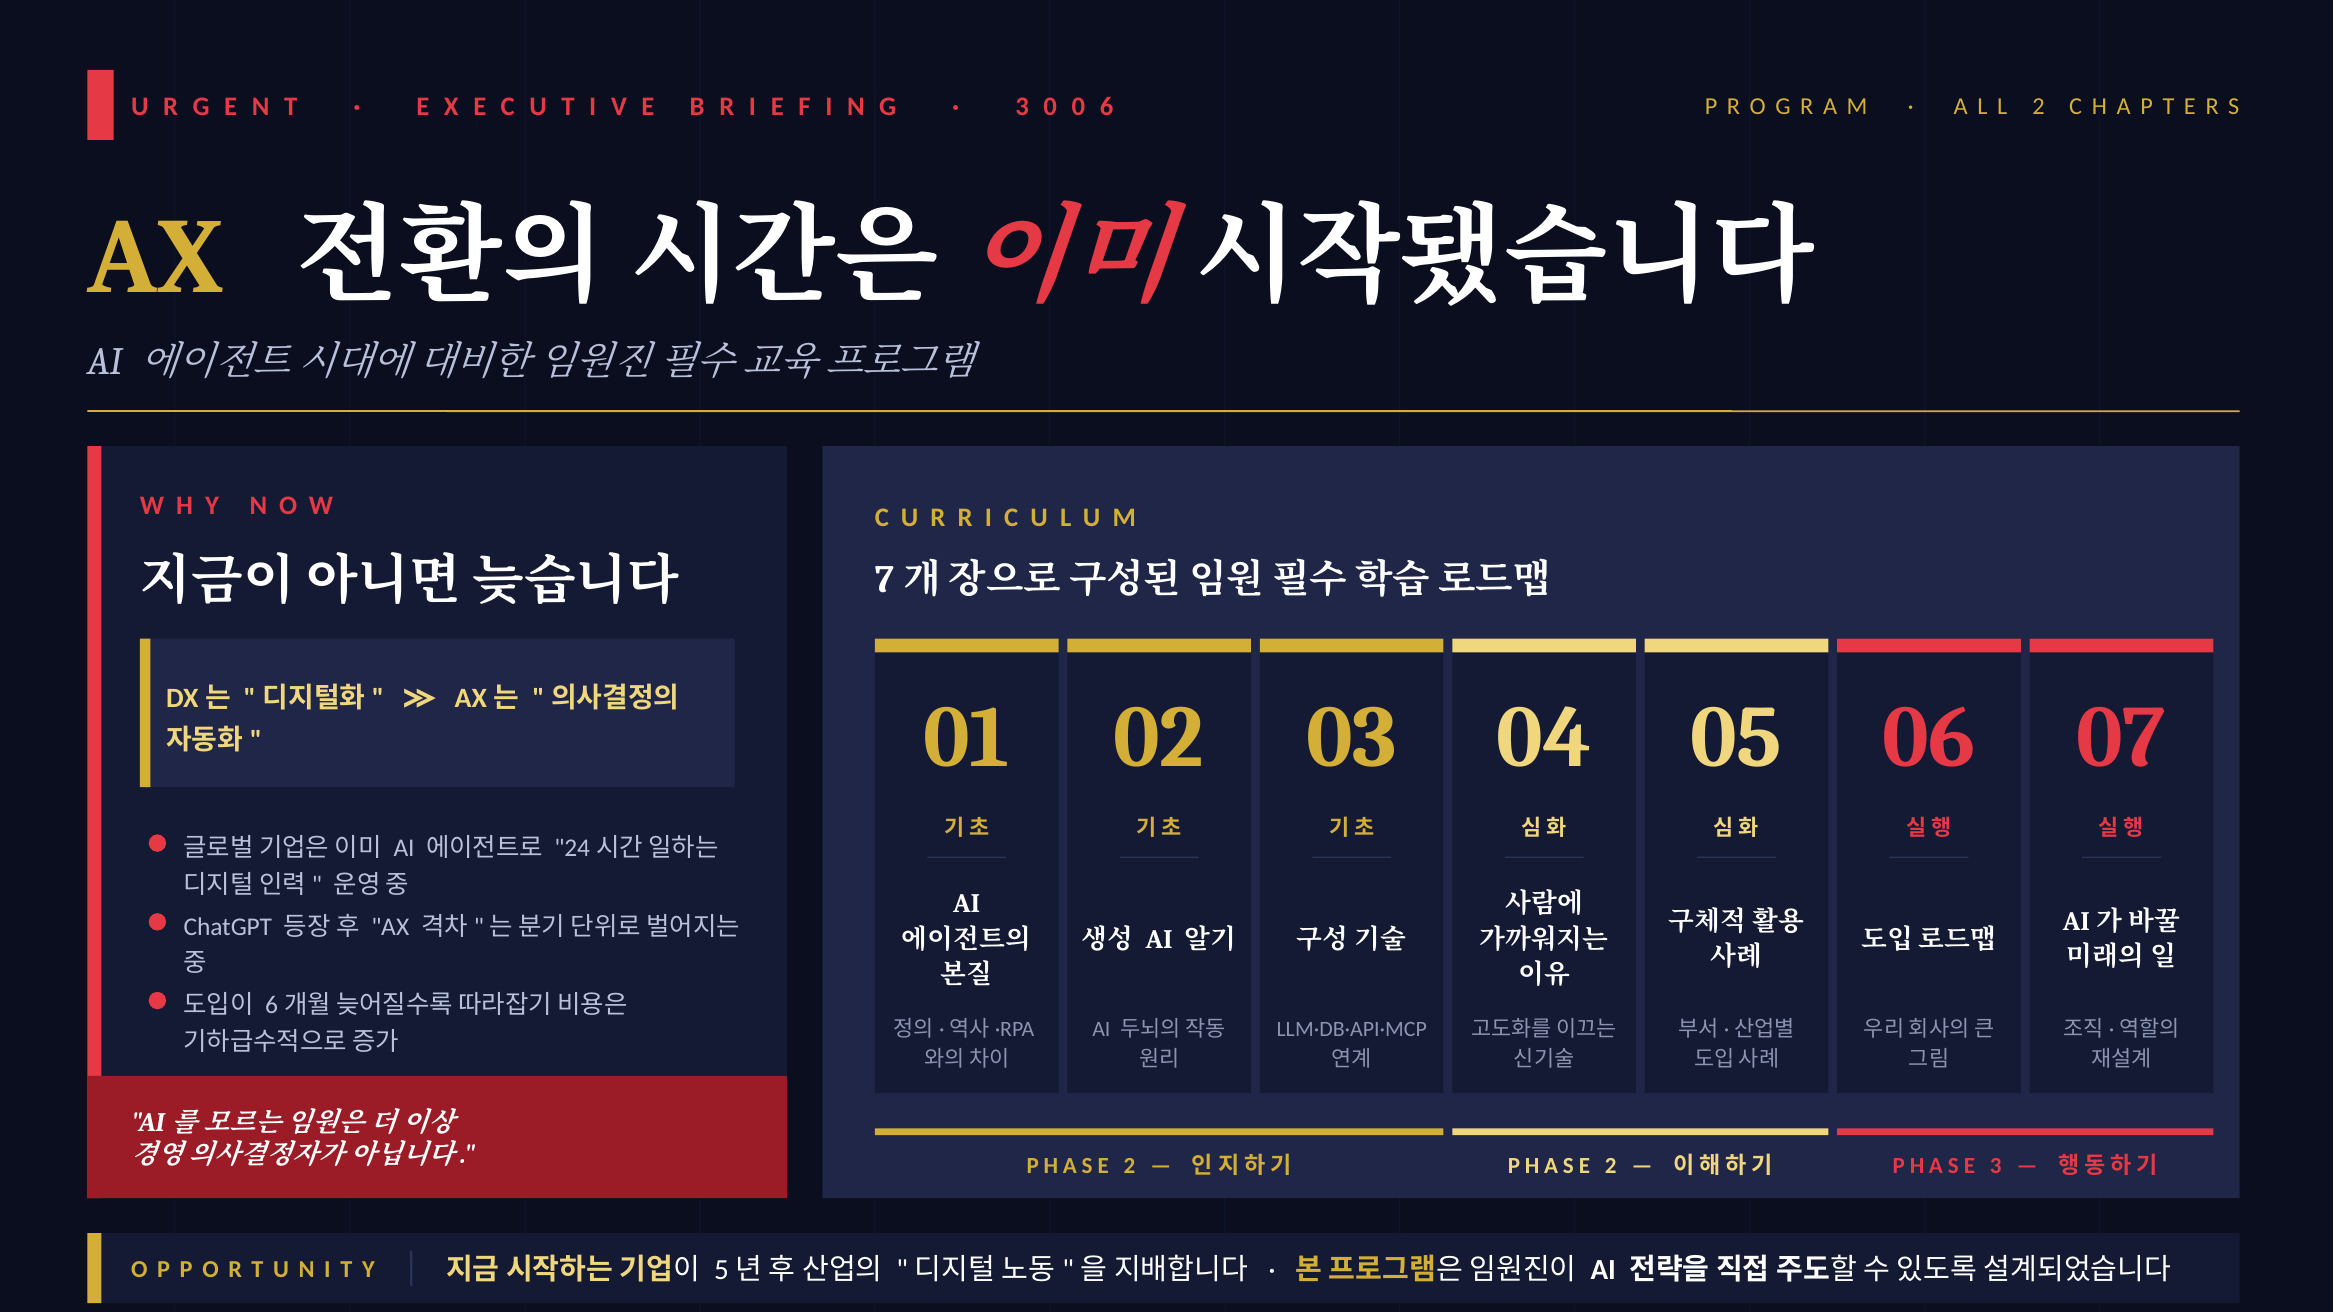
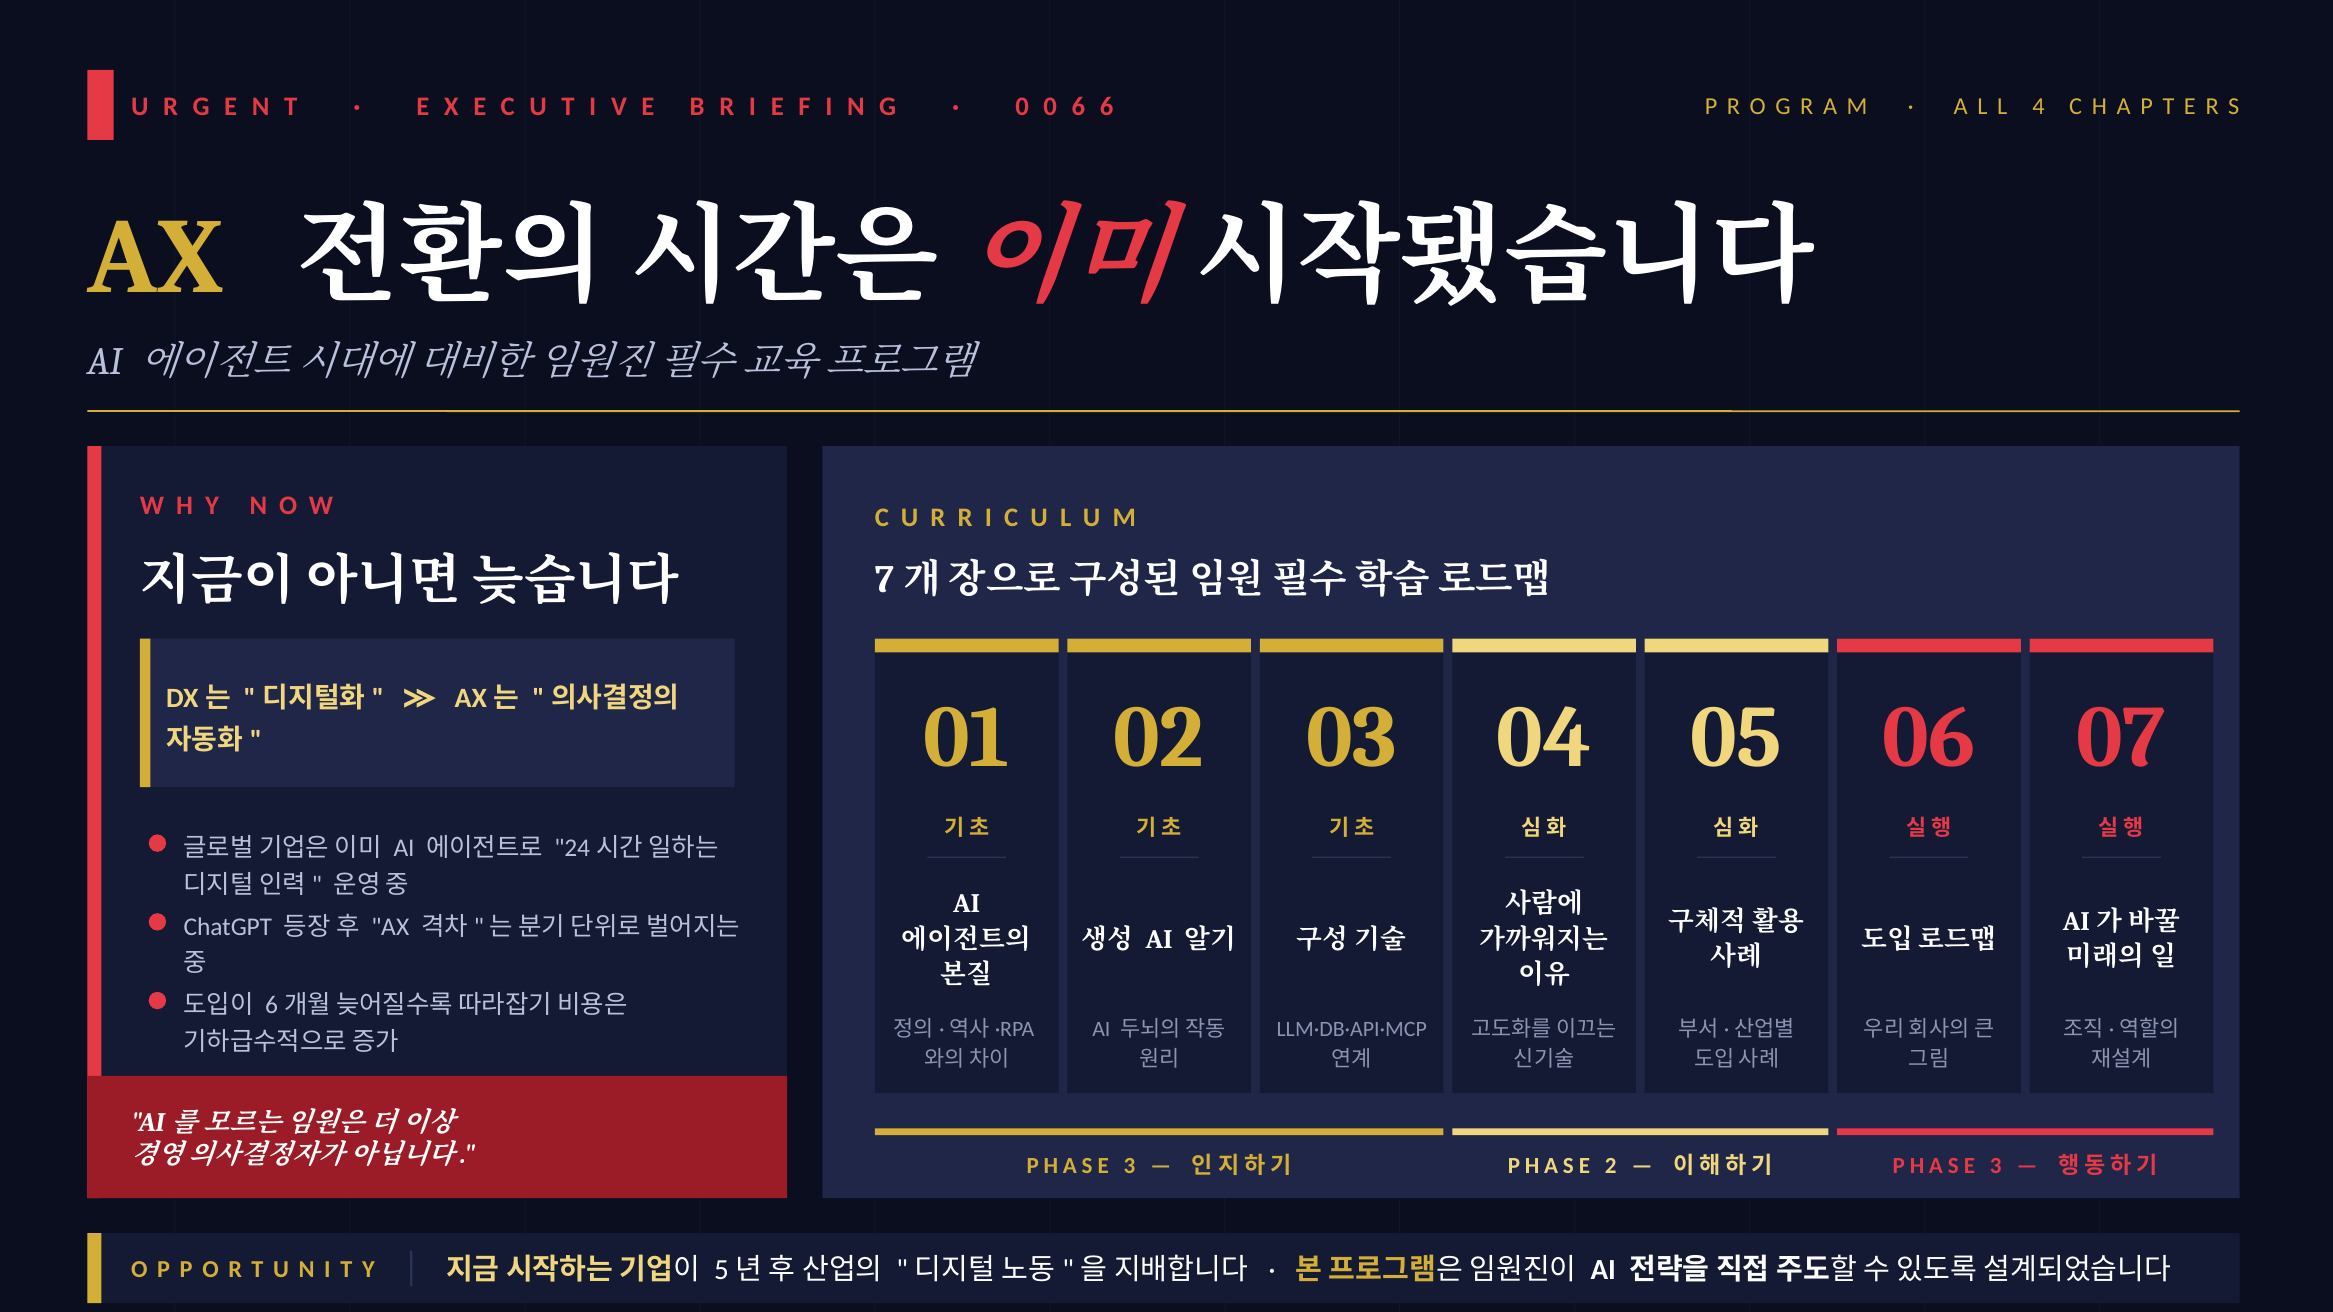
3 at (1022, 107): 3 -> 0
0 at (1078, 107): 0 -> 6
2 at (2038, 107): 2 -> 4
2 at (1130, 1166): 2 -> 3
